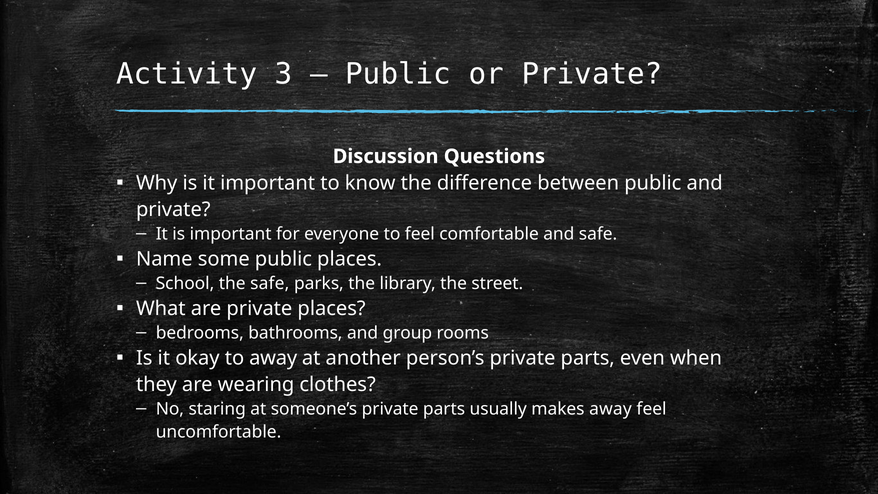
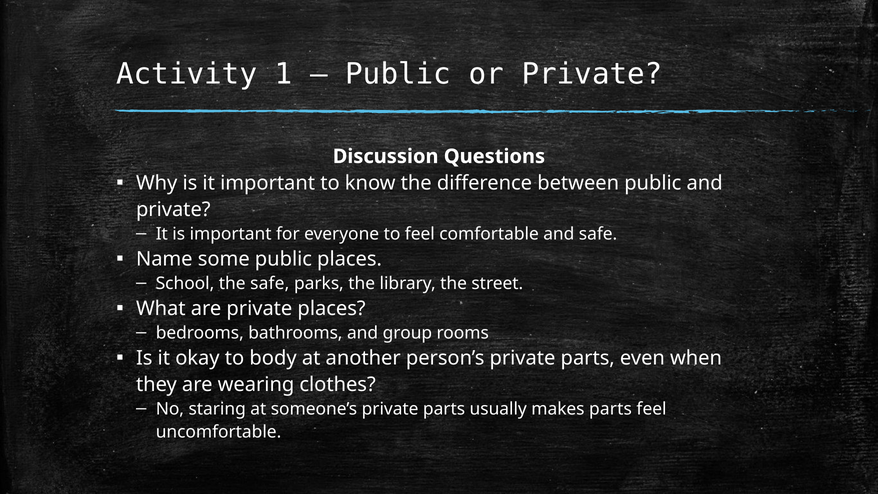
3: 3 -> 1
to away: away -> body
makes away: away -> parts
